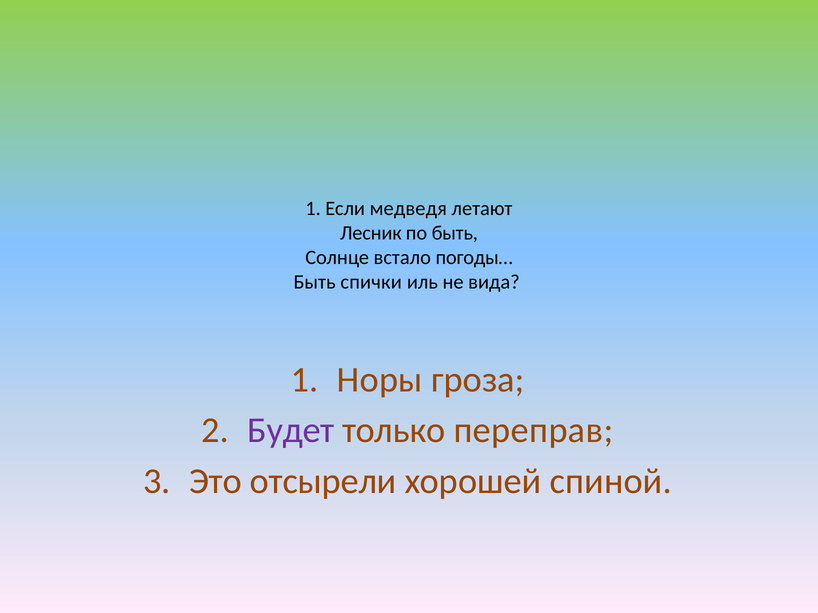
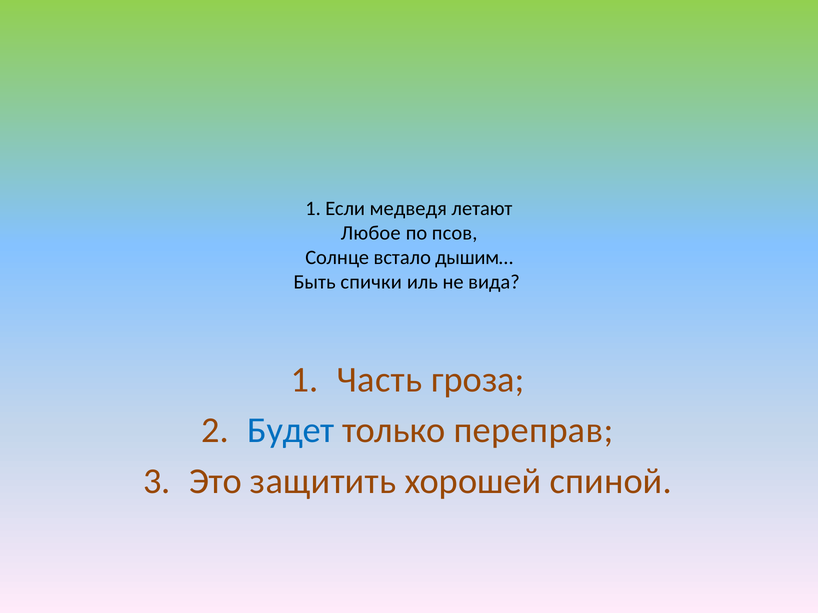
Лесник: Лесник -> Любое
по быть: быть -> псов
погоды…: погоды… -> дышим…
Норы: Норы -> Часть
Будет colour: purple -> blue
отсырели: отсырели -> защитить
